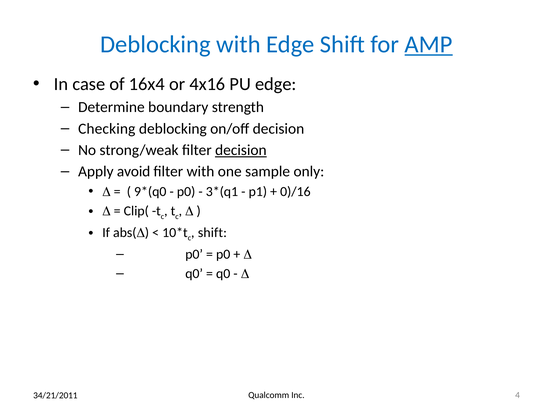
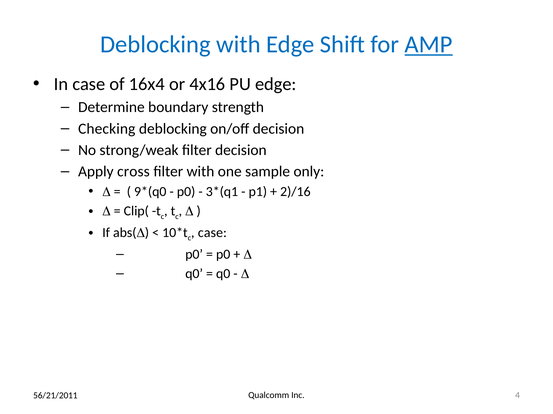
decision at (241, 150) underline: present -> none
avoid: avoid -> cross
0)/16: 0)/16 -> 2)/16
shift at (212, 233): shift -> case
34/21/2011: 34/21/2011 -> 56/21/2011
